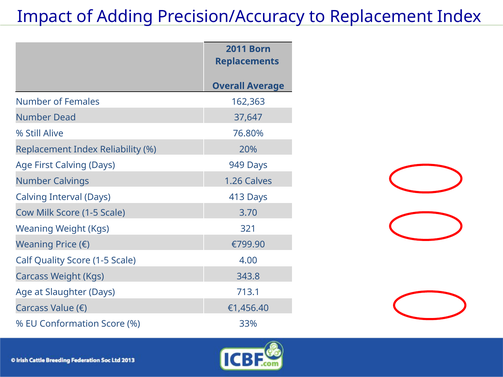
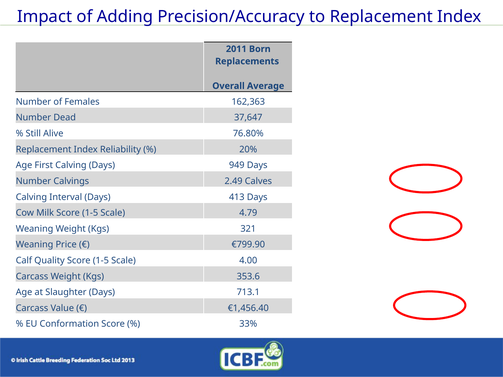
1.26: 1.26 -> 2.49
3.70: 3.70 -> 4.79
343.8: 343.8 -> 353.6
